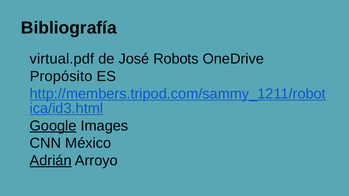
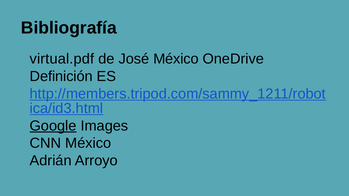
José Robots: Robots -> México
Propósito: Propósito -> Definición
Adrián underline: present -> none
